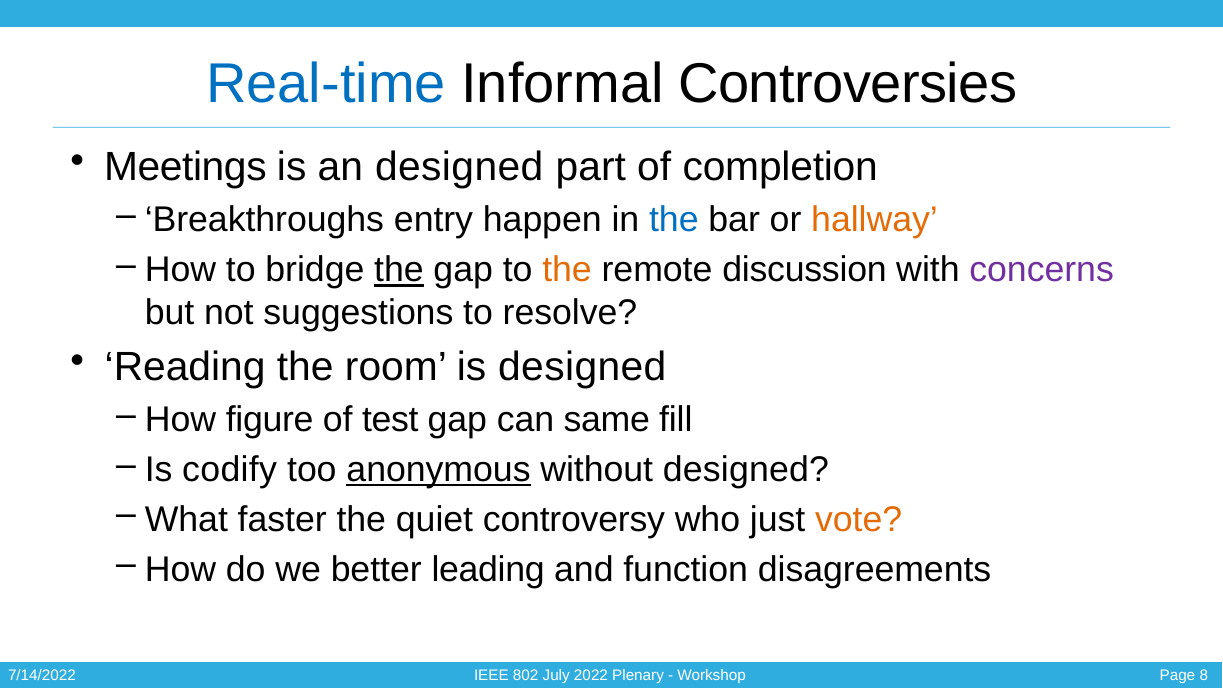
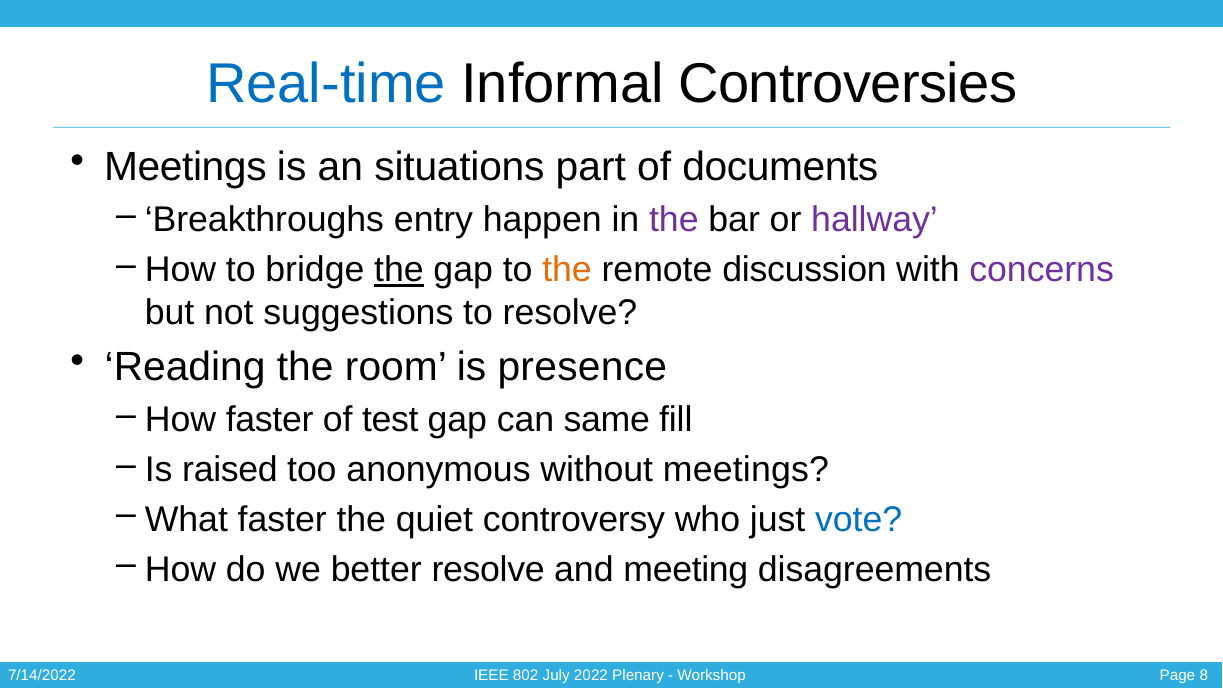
an designed: designed -> situations
completion: completion -> documents
the at (674, 220) colour: blue -> purple
hallway colour: orange -> purple
is designed: designed -> presence
How figure: figure -> faster
codify: codify -> raised
anonymous underline: present -> none
without designed: designed -> meetings
vote colour: orange -> blue
better leading: leading -> resolve
function: function -> meeting
